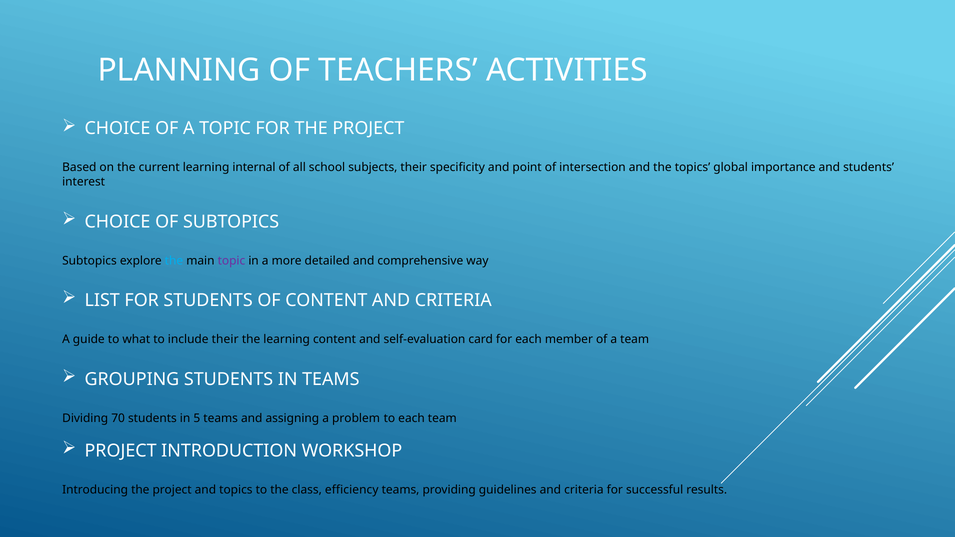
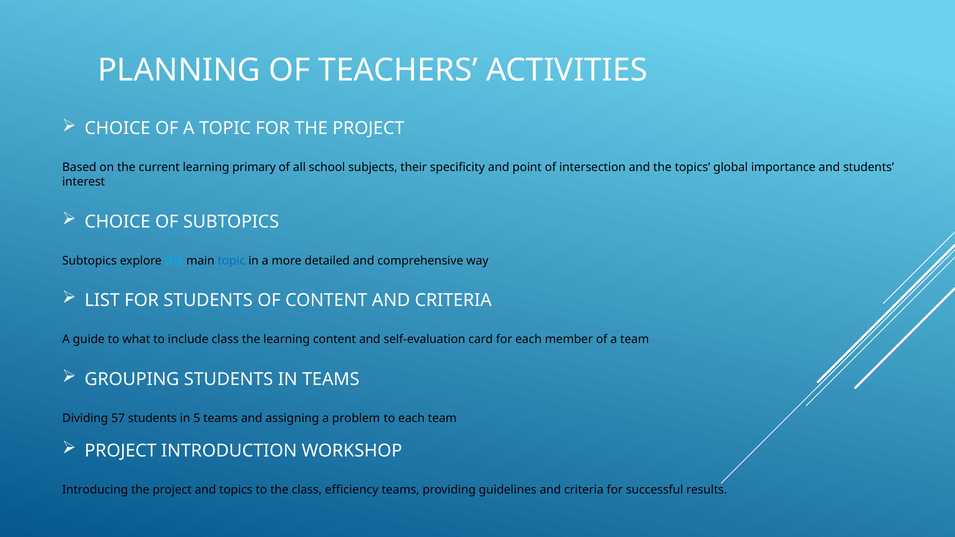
internal: internal -> primary
topic at (231, 261) colour: purple -> blue
include their: their -> class
70: 70 -> 57
